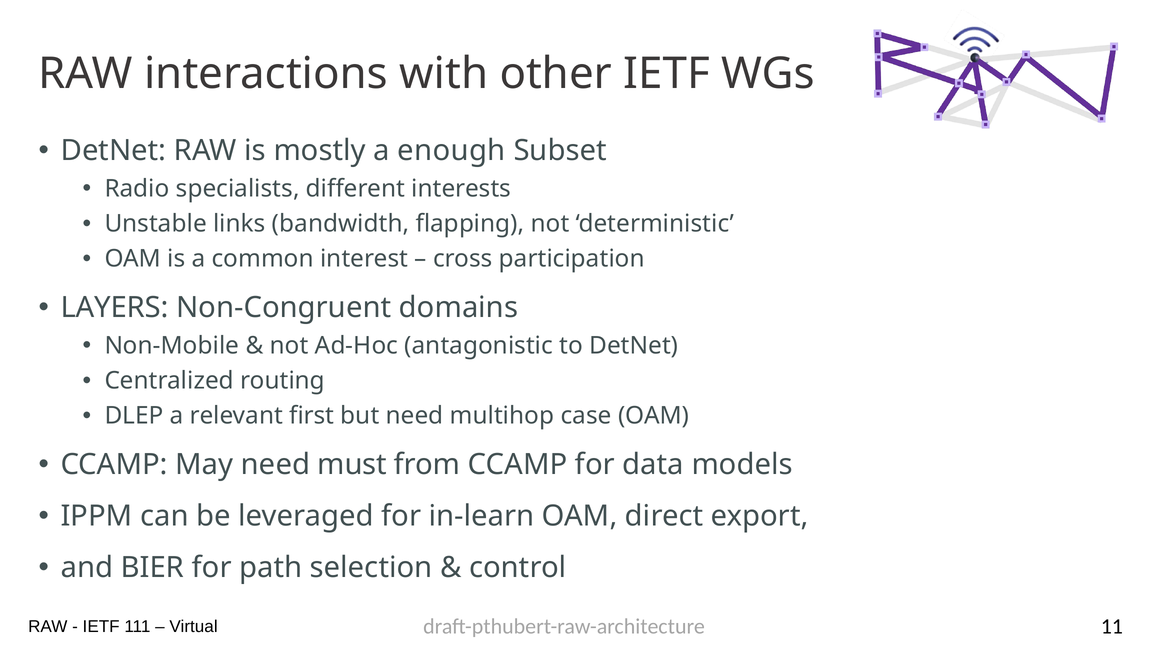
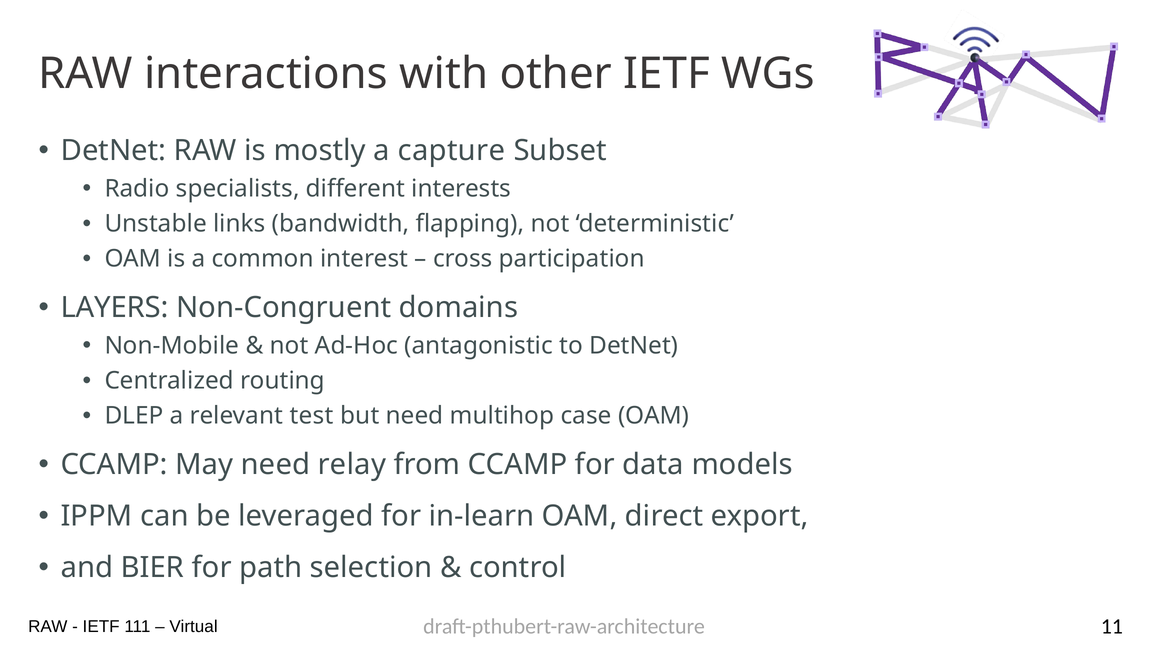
enough: enough -> capture
first: first -> test
must: must -> relay
